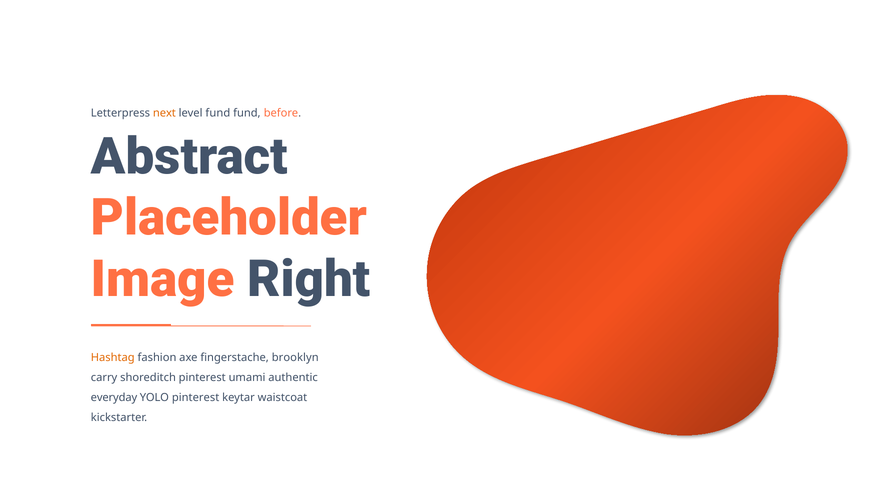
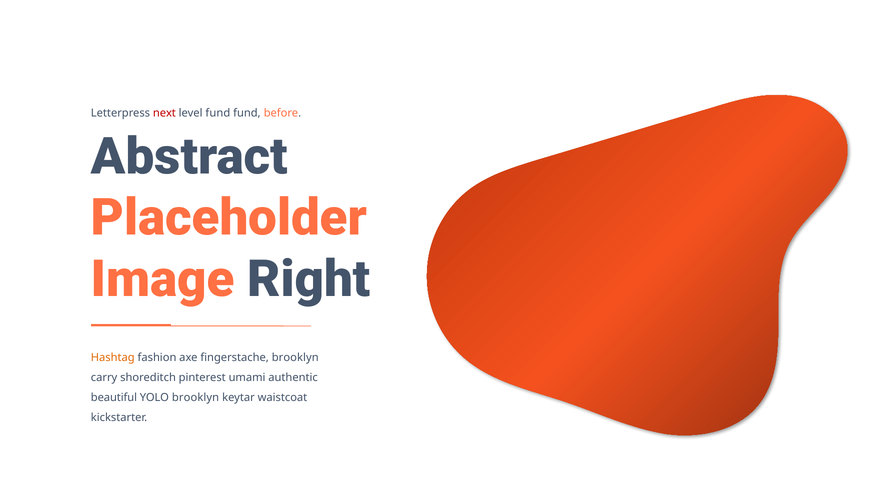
next colour: orange -> red
everyday: everyday -> beautiful
YOLO pinterest: pinterest -> brooklyn
